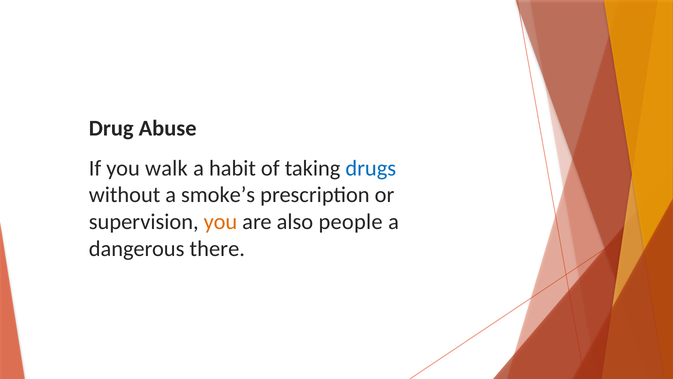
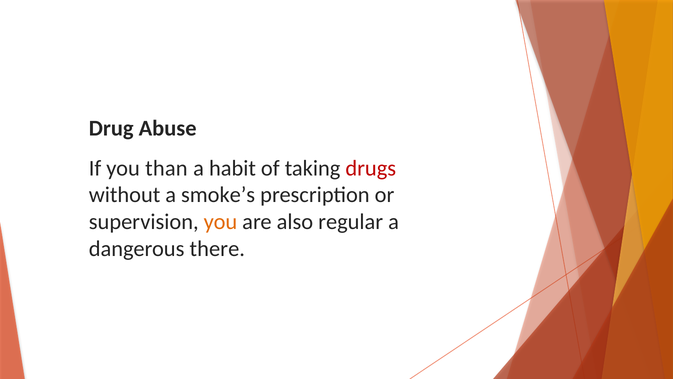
walk: walk -> than
drugs colour: blue -> red
people: people -> regular
